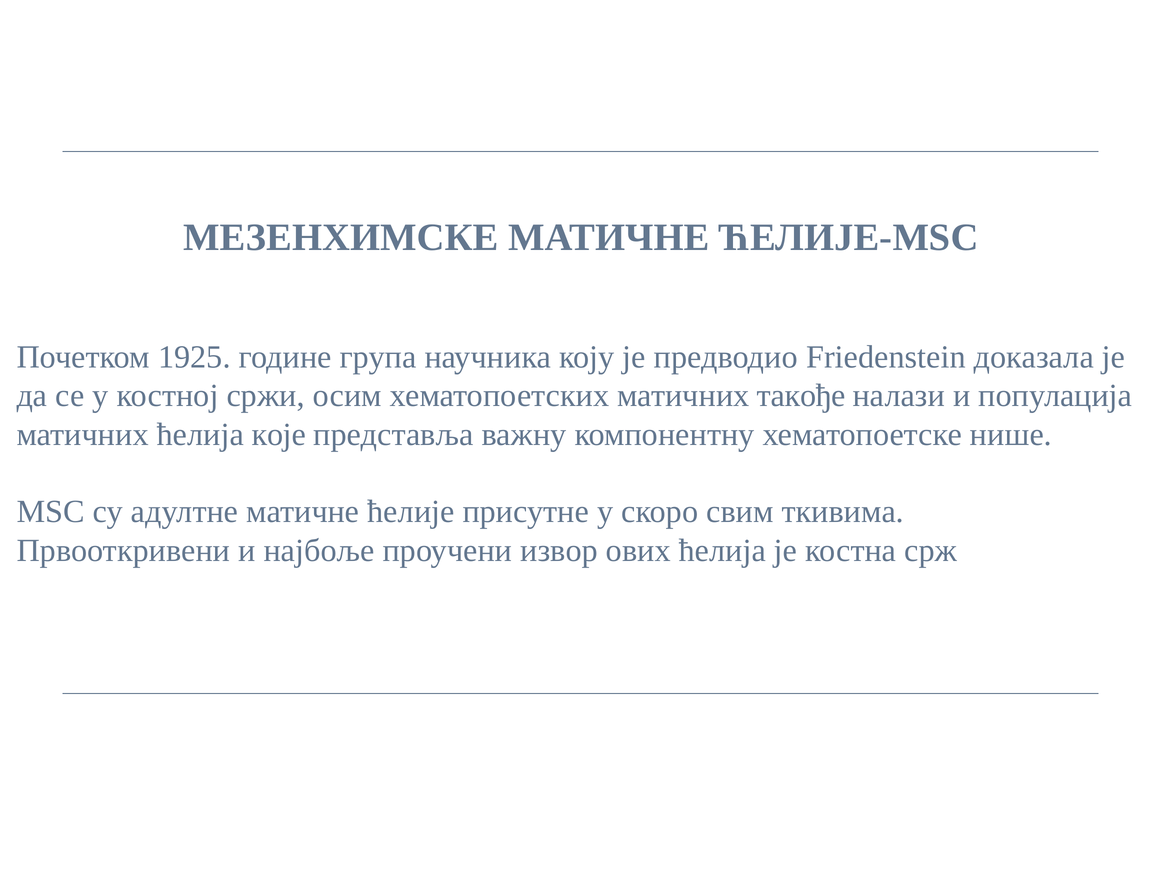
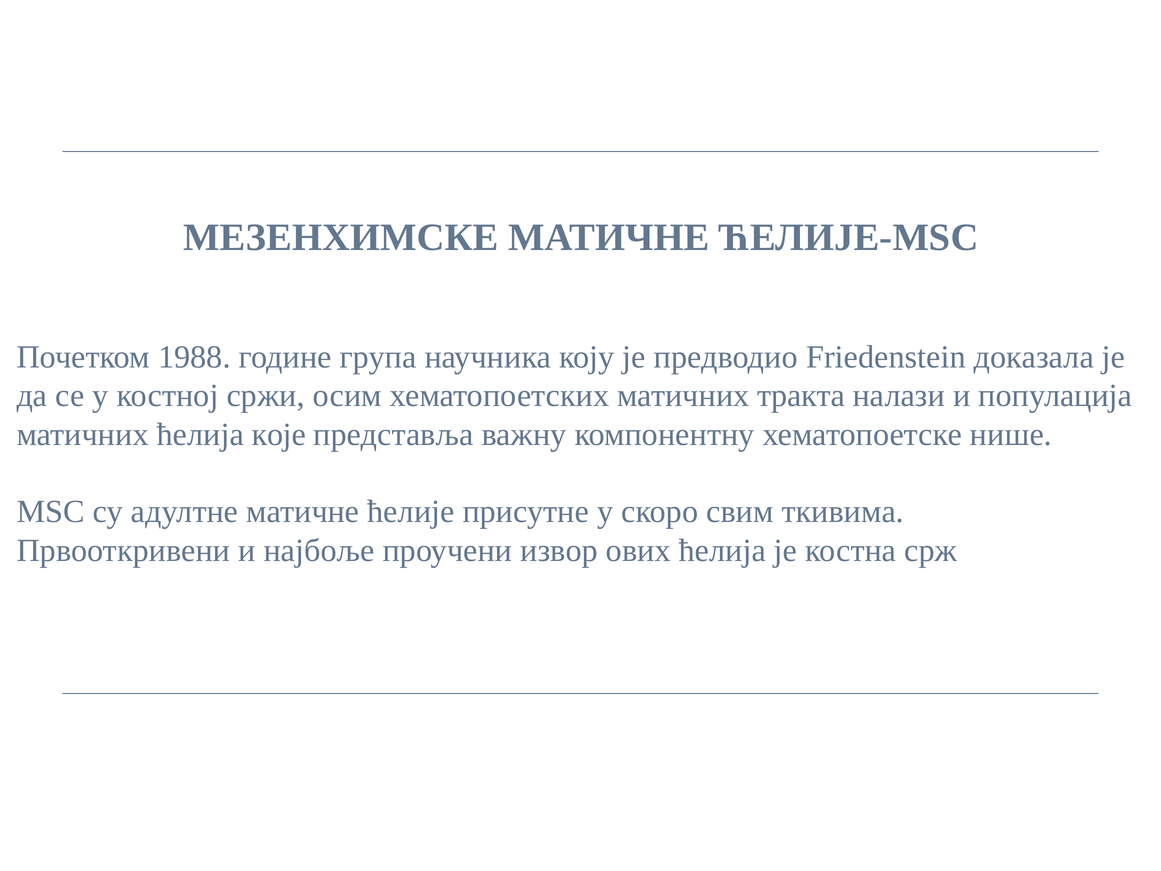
1925: 1925 -> 1988
такође: такође -> тракта
